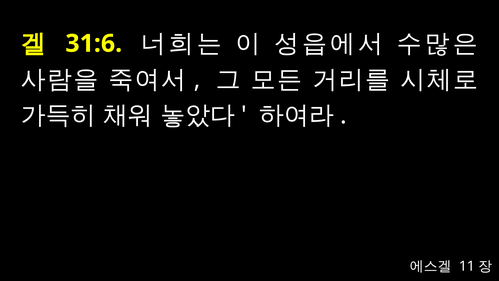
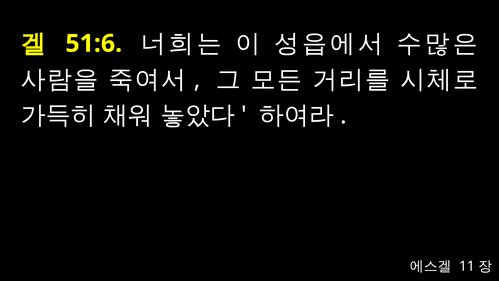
31:6: 31:6 -> 51:6
